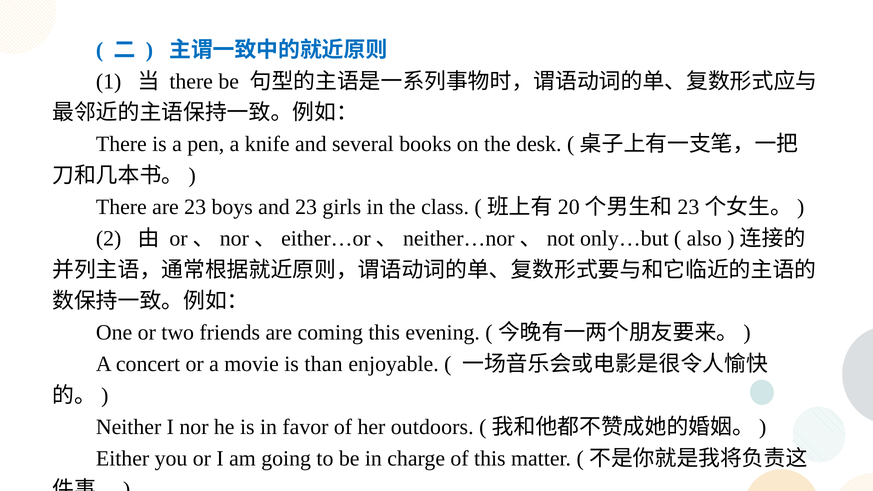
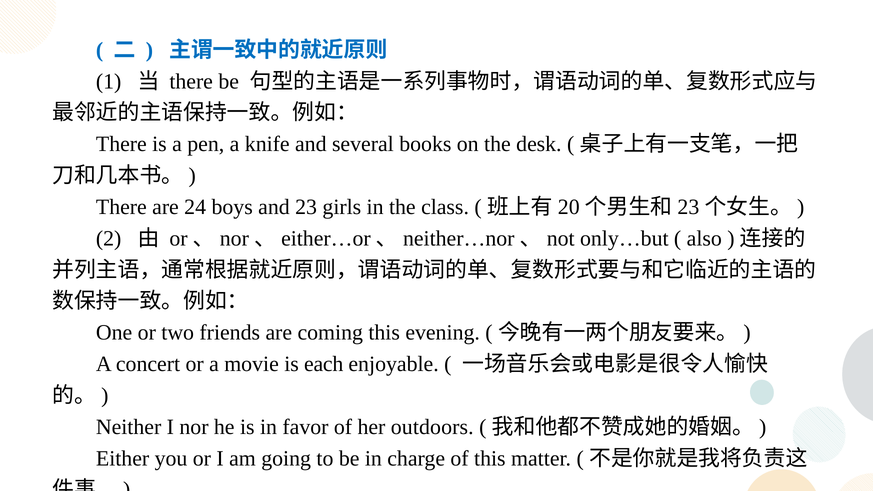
are 23: 23 -> 24
than: than -> each
